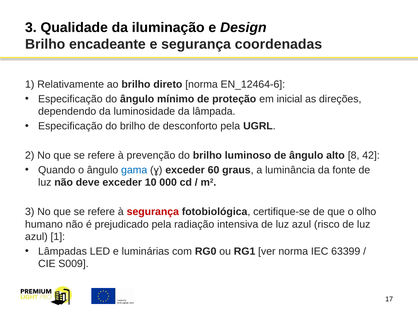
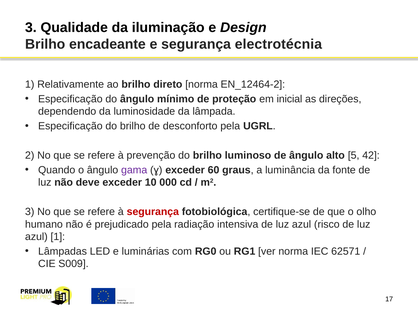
coordenadas: coordenadas -> electrotécnia
EN_12464-6: EN_12464-6 -> EN_12464-2
8: 8 -> 5
gama colour: blue -> purple
63399: 63399 -> 62571
